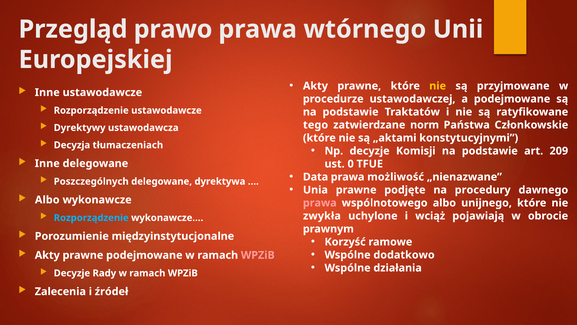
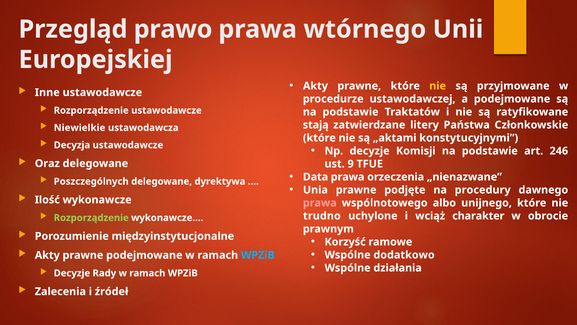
tego: tego -> stają
norm: norm -> litery
Dyrektywy: Dyrektywy -> Niewielkie
Decyzja tłumaczeniach: tłumaczeniach -> ustawodawcze
209: 209 -> 246
Inne at (47, 163): Inne -> Oraz
0: 0 -> 9
możliwość: możliwość -> orzeczenia
Albo at (47, 200): Albo -> Ilość
Rozporządzenie at (91, 218) colour: light blue -> light green
zwykła: zwykła -> trudno
pojawiają: pojawiają -> charakter
WPZiB at (258, 255) colour: pink -> light blue
